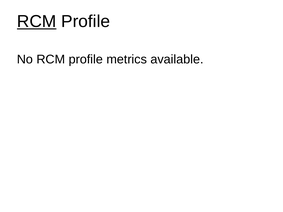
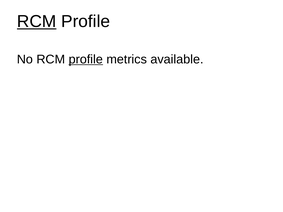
profile at (86, 59) underline: none -> present
